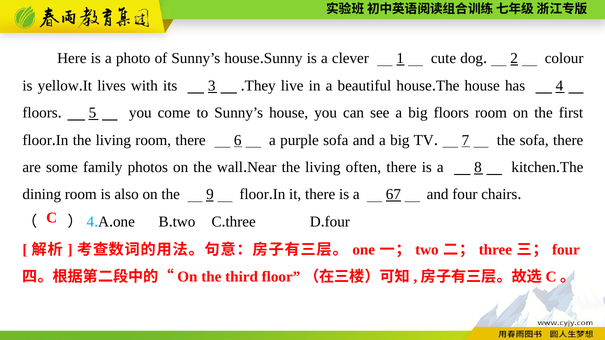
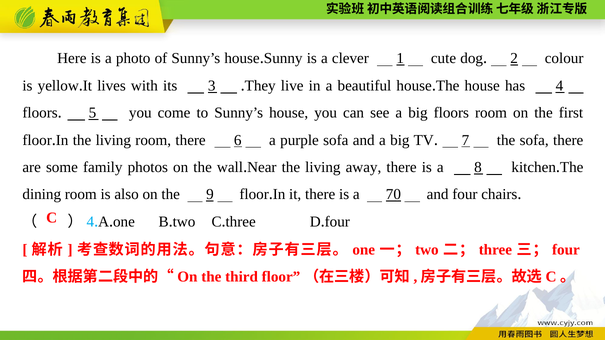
often: often -> away
67: 67 -> 70
